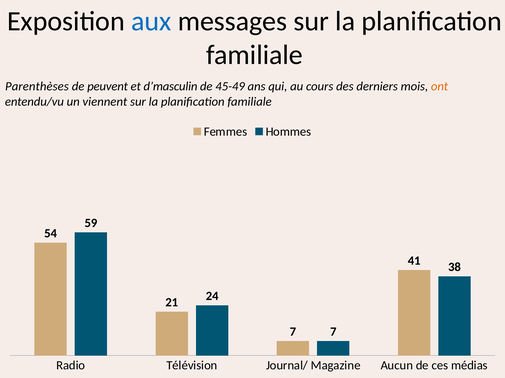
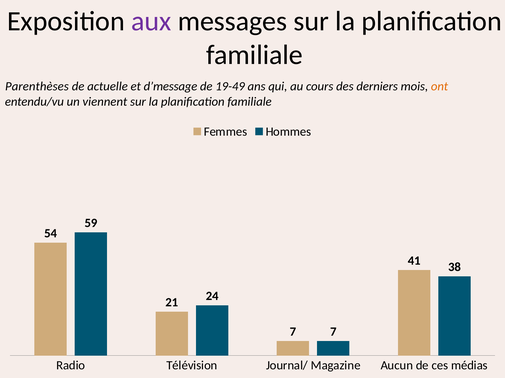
aux colour: blue -> purple
peuvent: peuvent -> actuelle
d’masculin: d’masculin -> d’message
45-49: 45-49 -> 19-49
